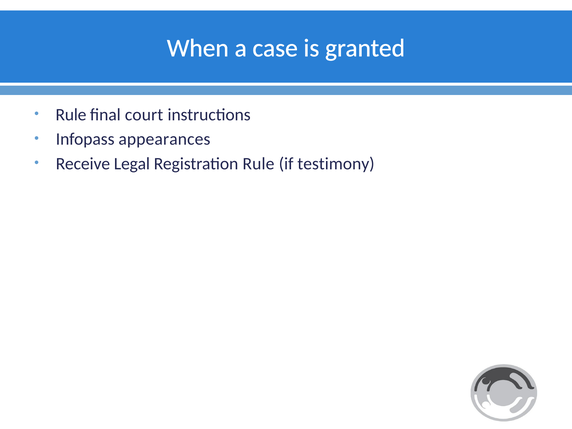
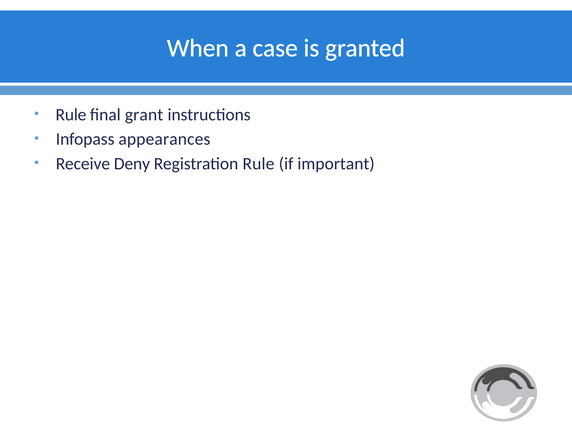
court: court -> grant
Legal: Legal -> Deny
testimony: testimony -> important
